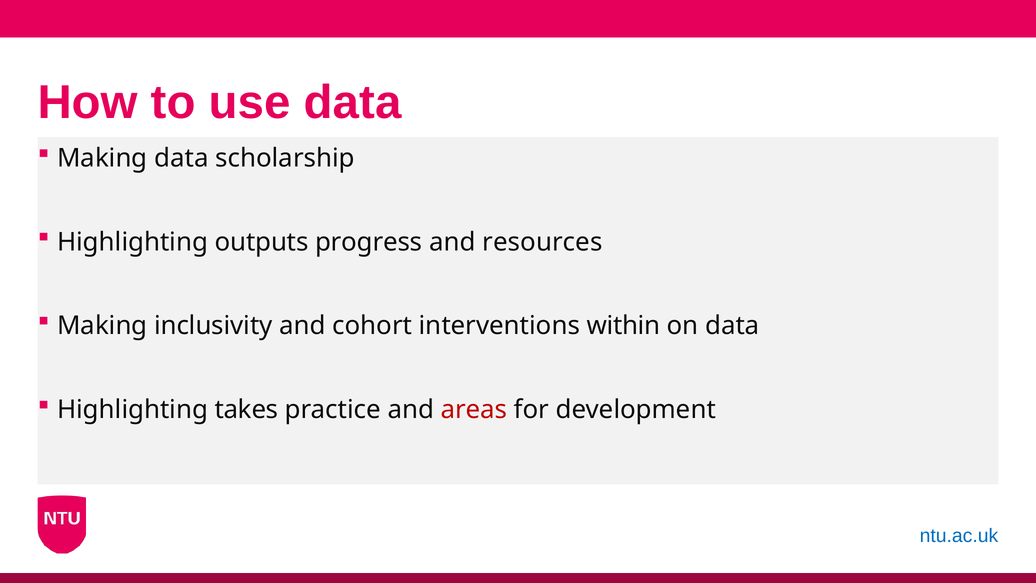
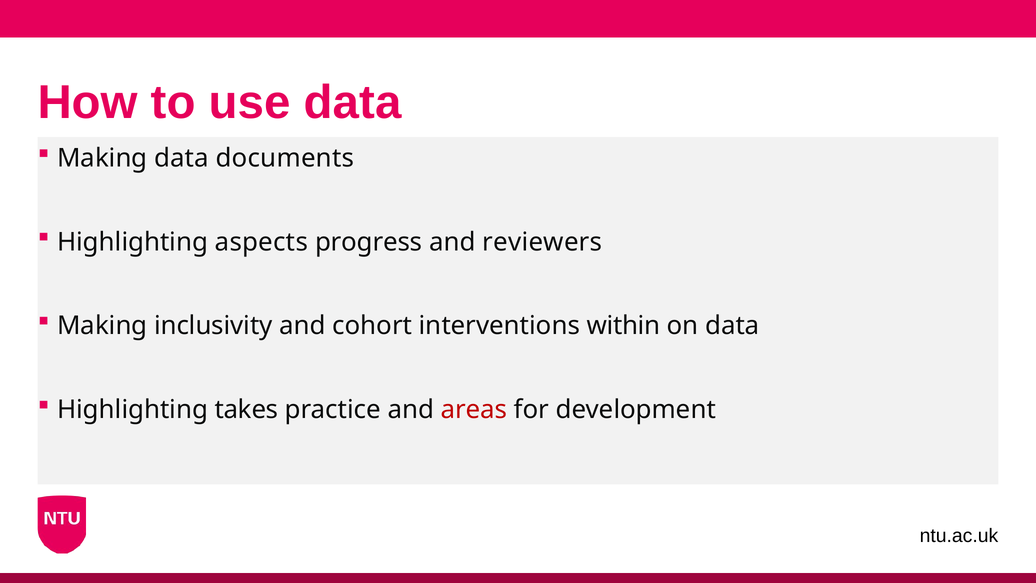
scholarship: scholarship -> documents
outputs: outputs -> aspects
resources: resources -> reviewers
ntu.ac.uk colour: blue -> black
